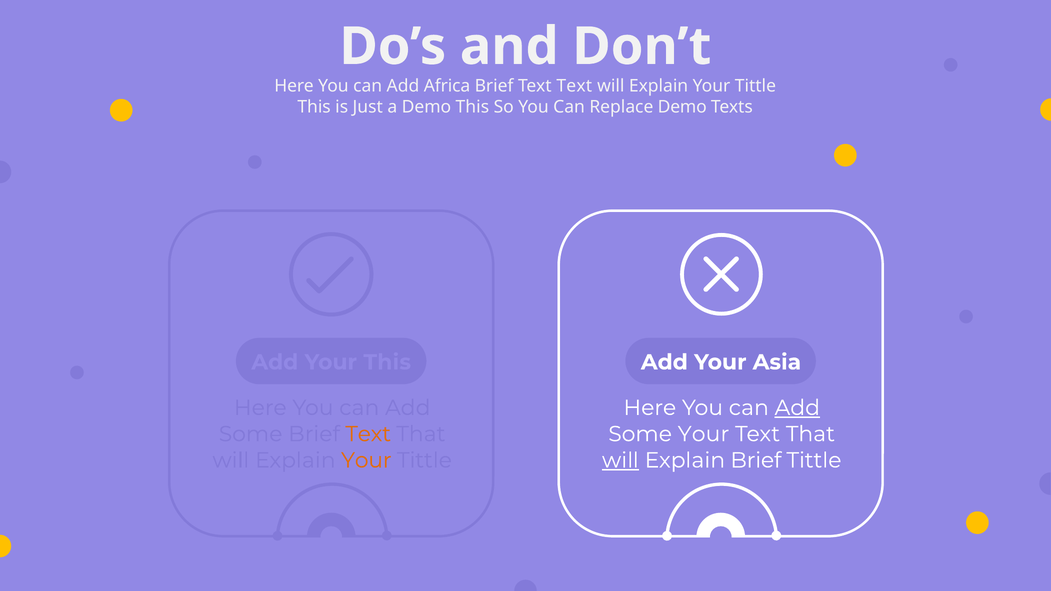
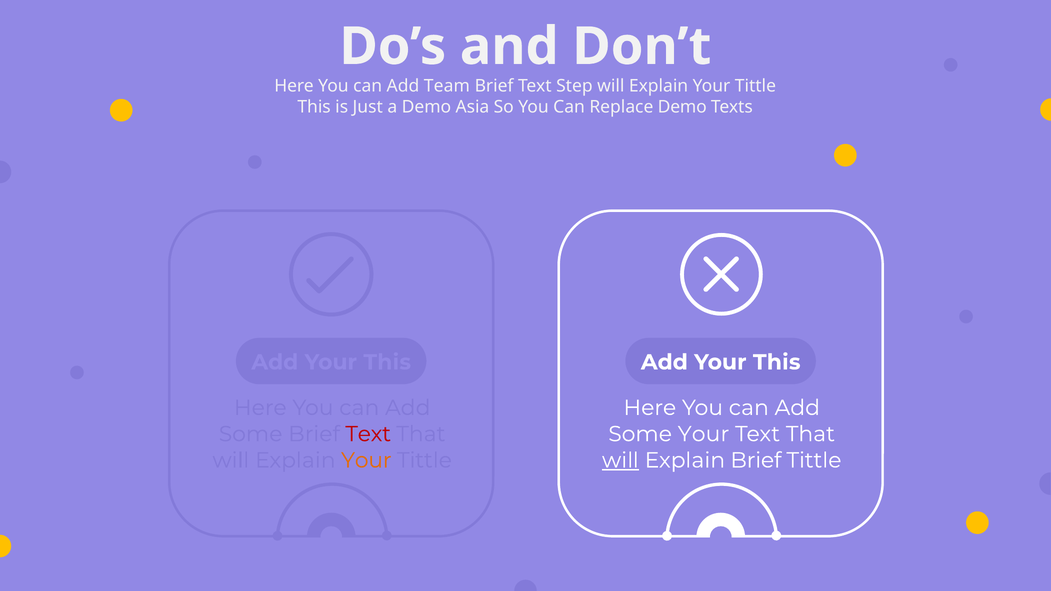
Africa: Africa -> Team
Text at (574, 86): Text -> Step
Demo This: This -> Asia
Asia at (777, 362): Asia -> This
Add at (797, 408) underline: present -> none
Text at (368, 434) colour: orange -> red
